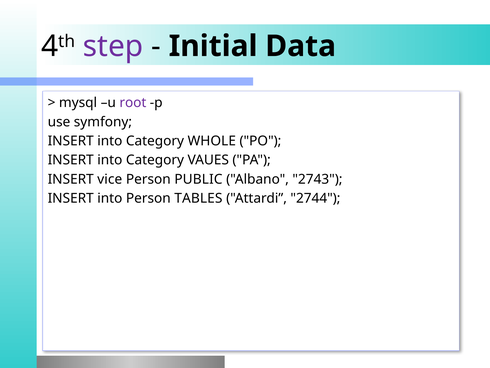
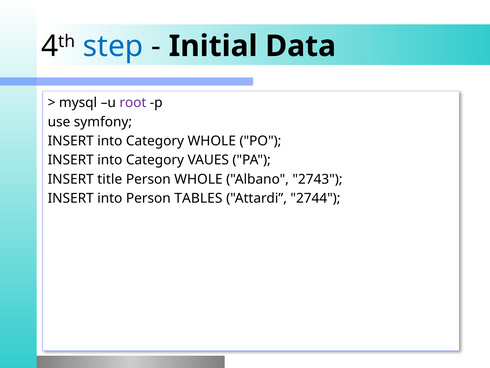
step colour: purple -> blue
vice: vice -> title
Person PUBLIC: PUBLIC -> WHOLE
